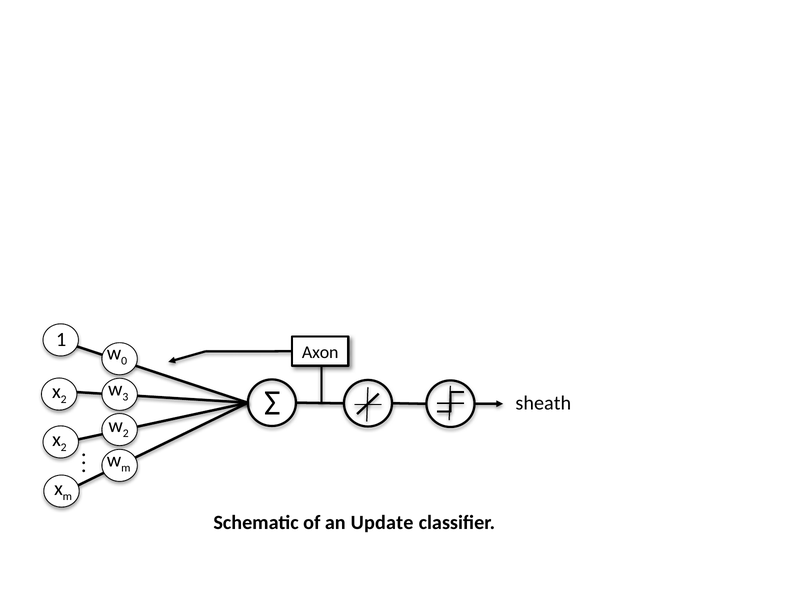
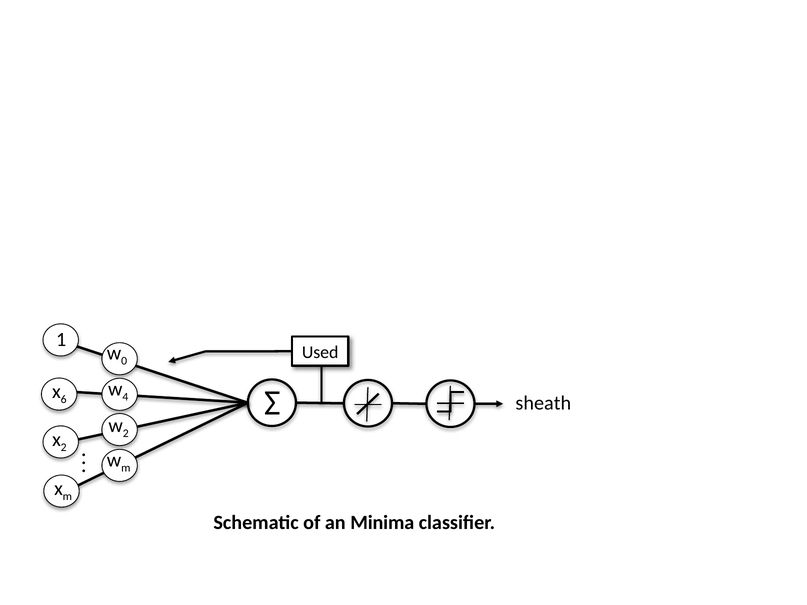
Axon: Axon -> Used
3: 3 -> 4
2 at (64, 400): 2 -> 6
Update: Update -> Minima
